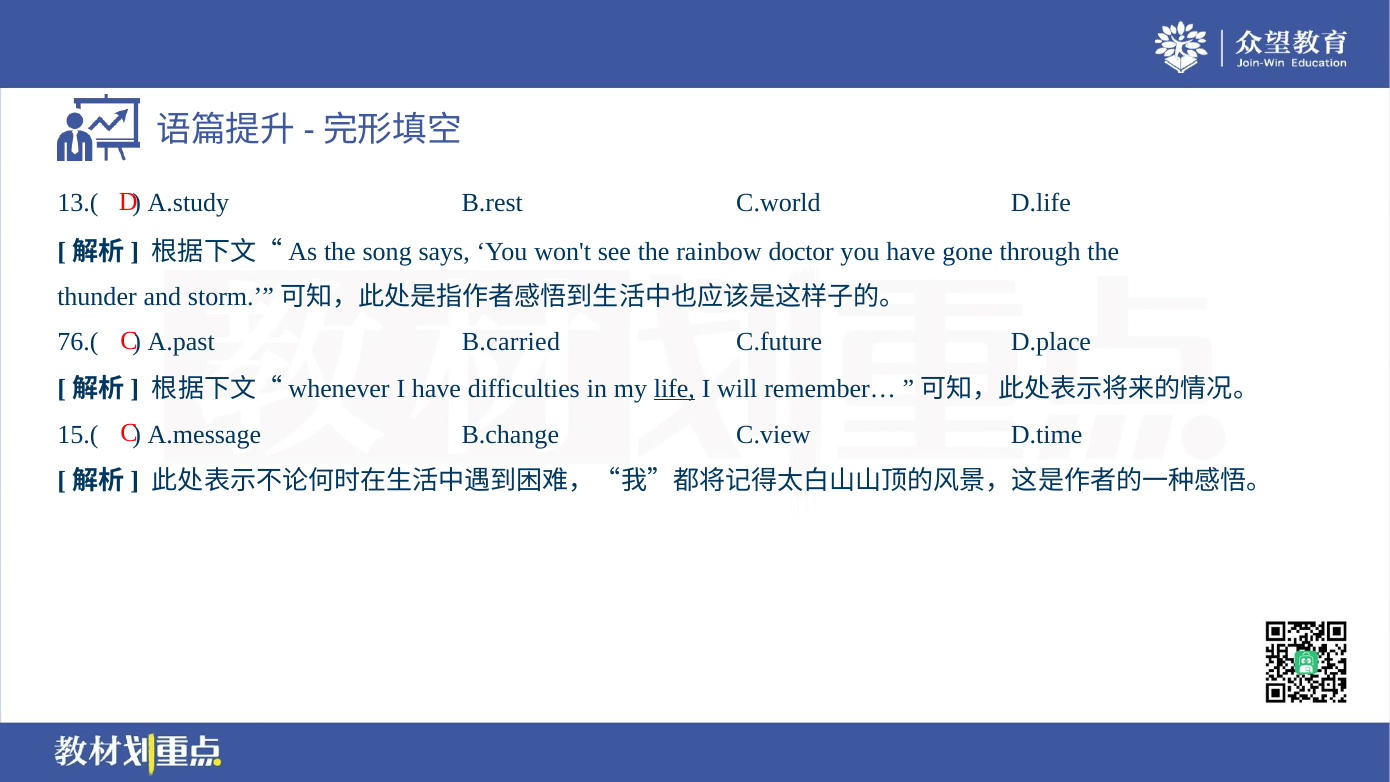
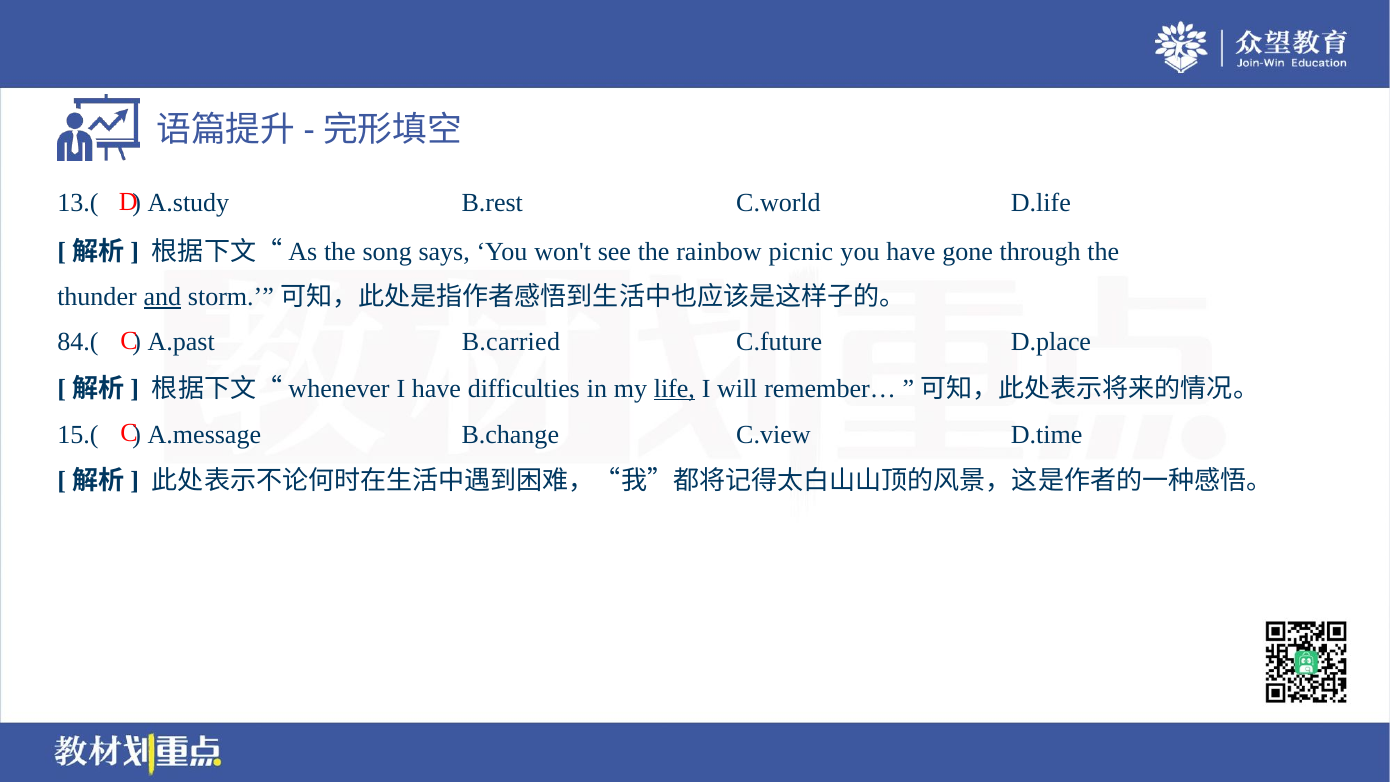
doctor: doctor -> picnic
and underline: none -> present
76.(: 76.( -> 84.(
